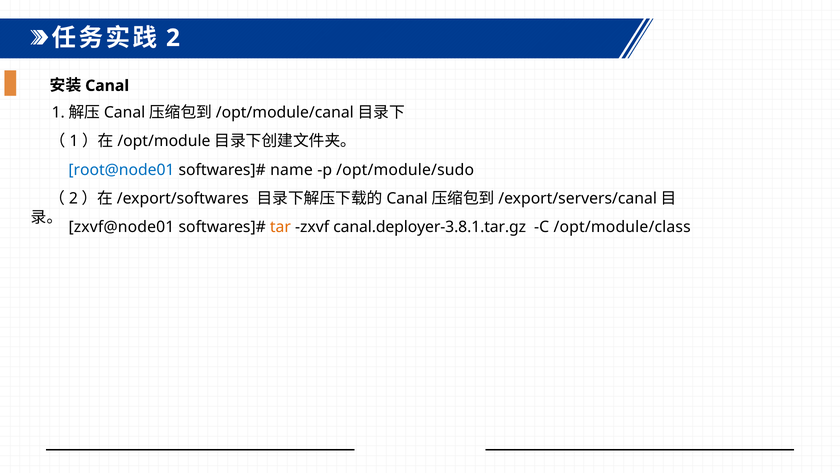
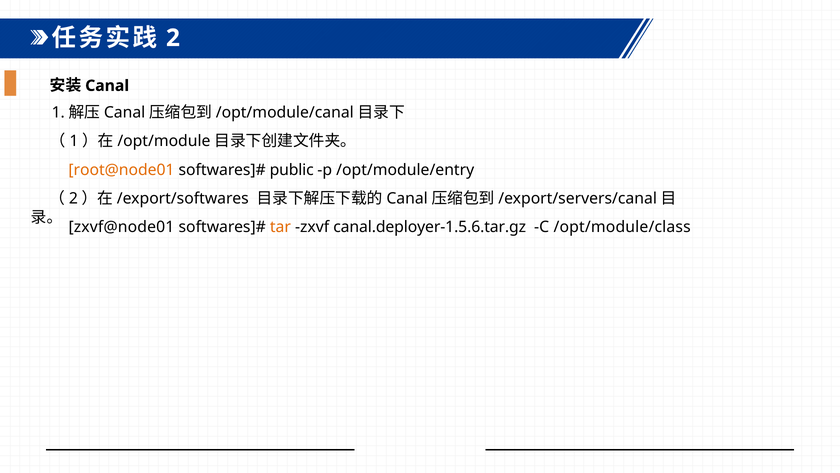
root@node01 colour: blue -> orange
name: name -> public
/opt/module/sudo: /opt/module/sudo -> /opt/module/entry
canal.deployer-3.8.1.tar.gz: canal.deployer-3.8.1.tar.gz -> canal.deployer-1.5.6.tar.gz
